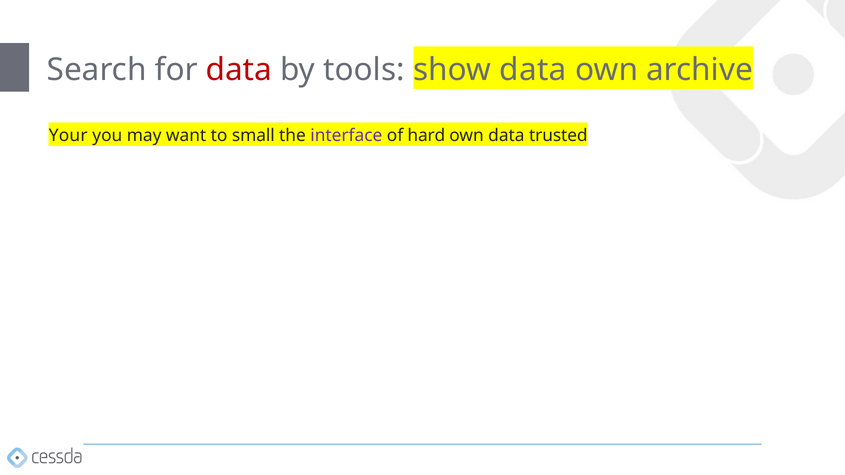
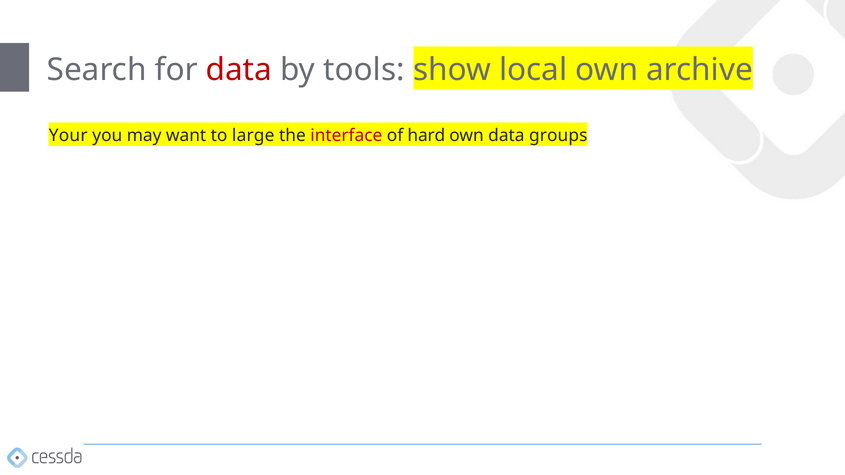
show data: data -> local
small: small -> large
interface colour: purple -> red
trusted: trusted -> groups
